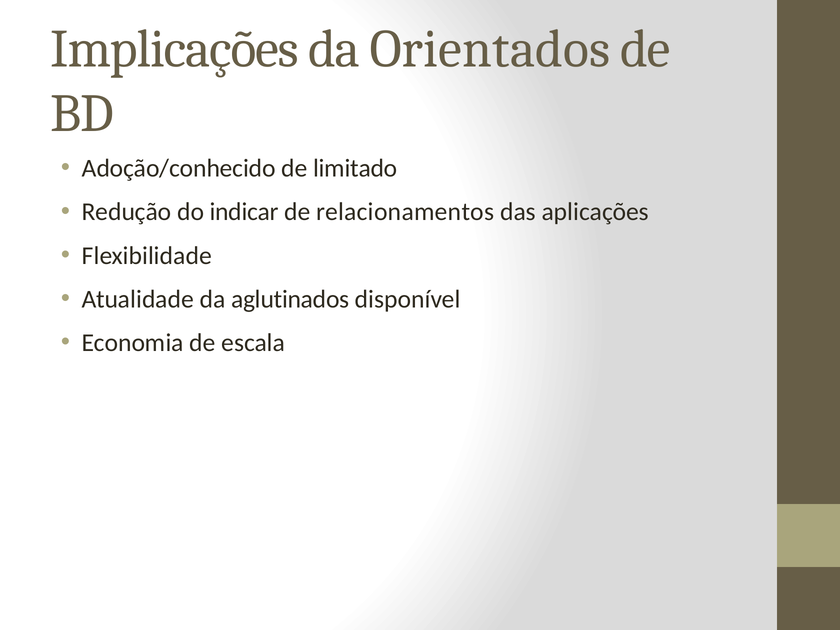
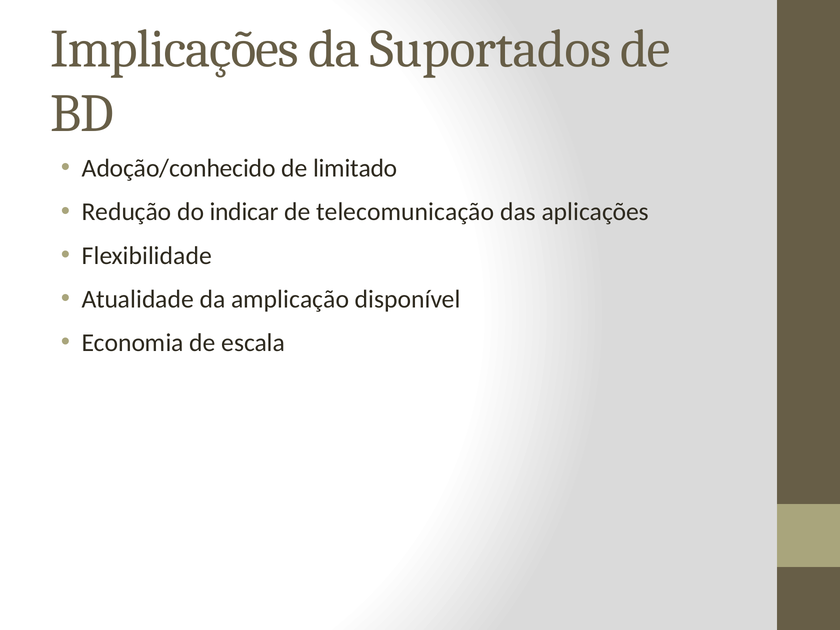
Orientados: Orientados -> Suportados
relacionamentos: relacionamentos -> telecomunicação
aglutinados: aglutinados -> amplicação
